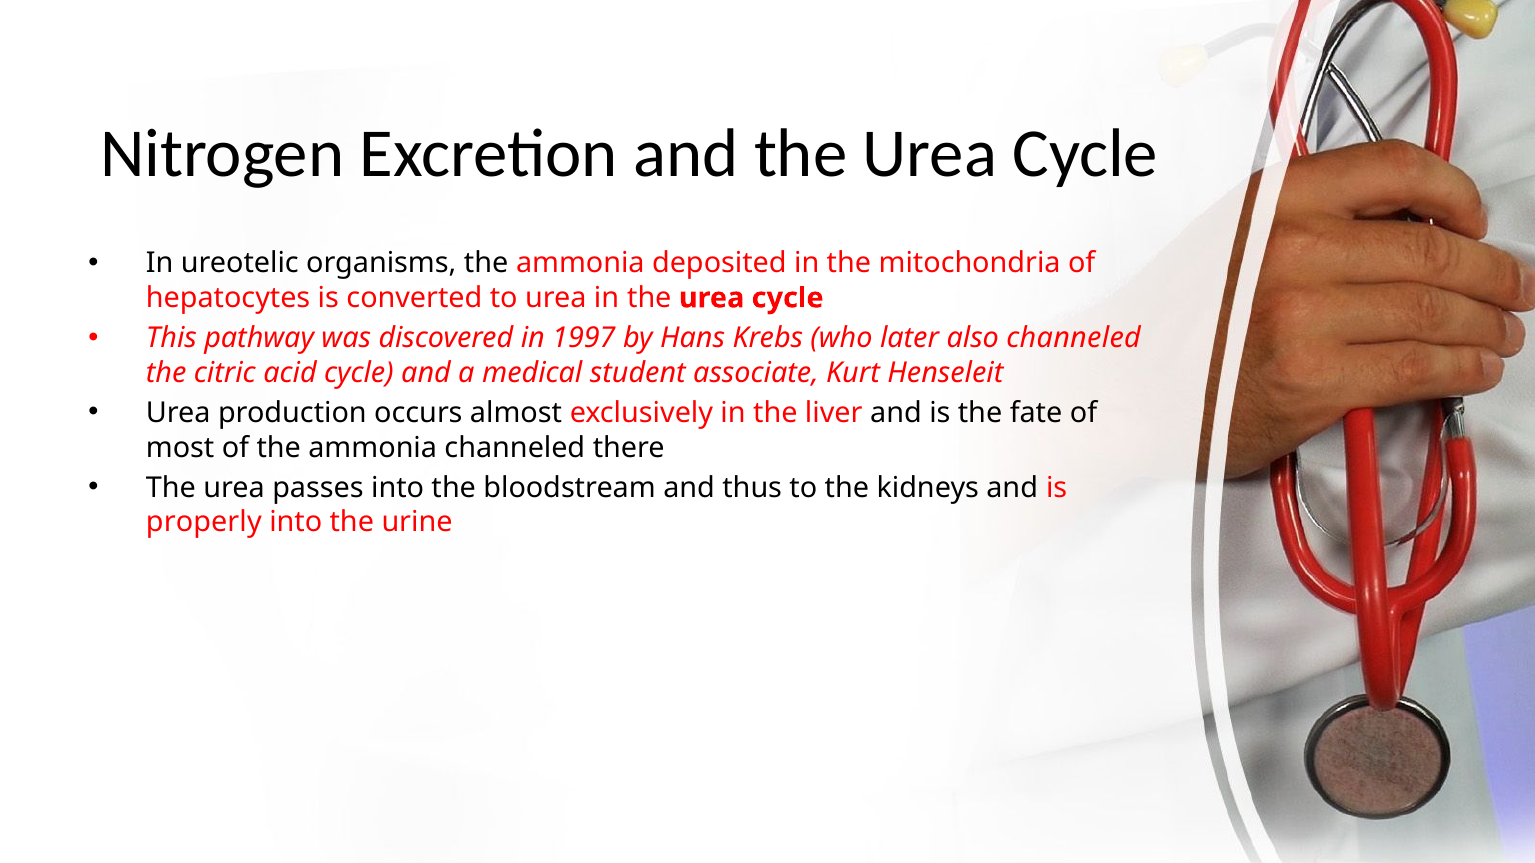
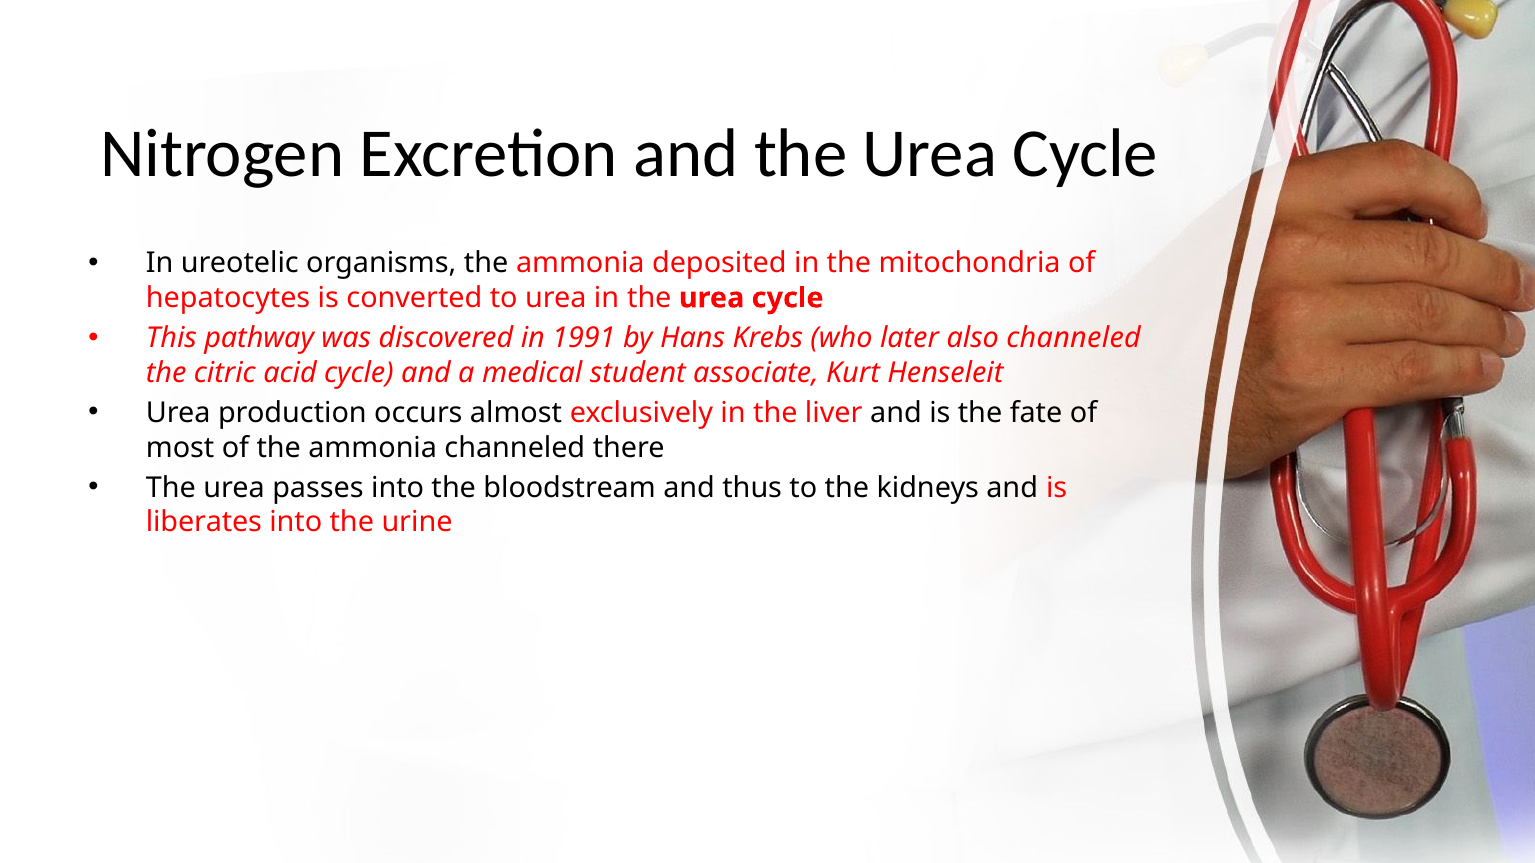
1997: 1997 -> 1991
properly: properly -> liberates
